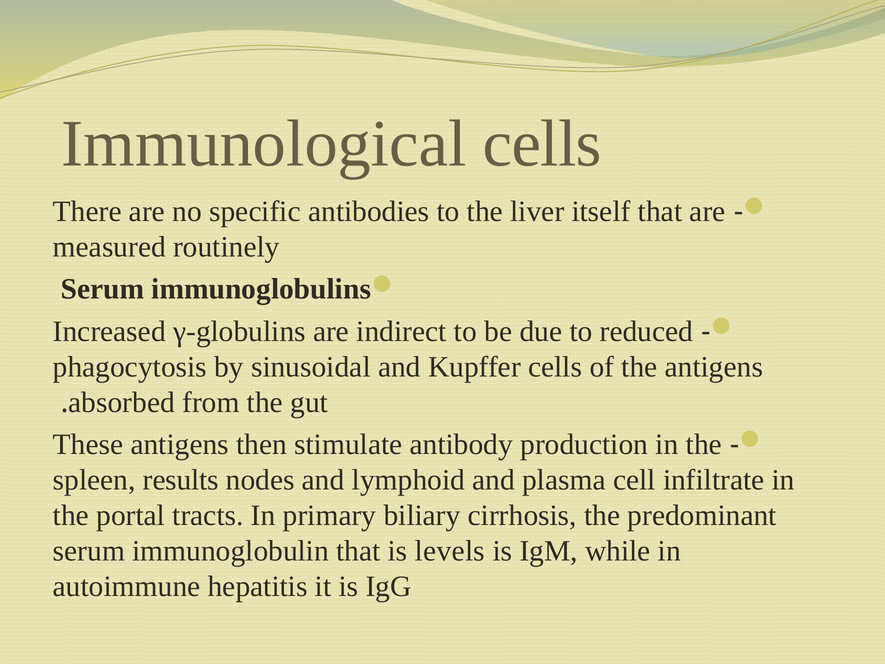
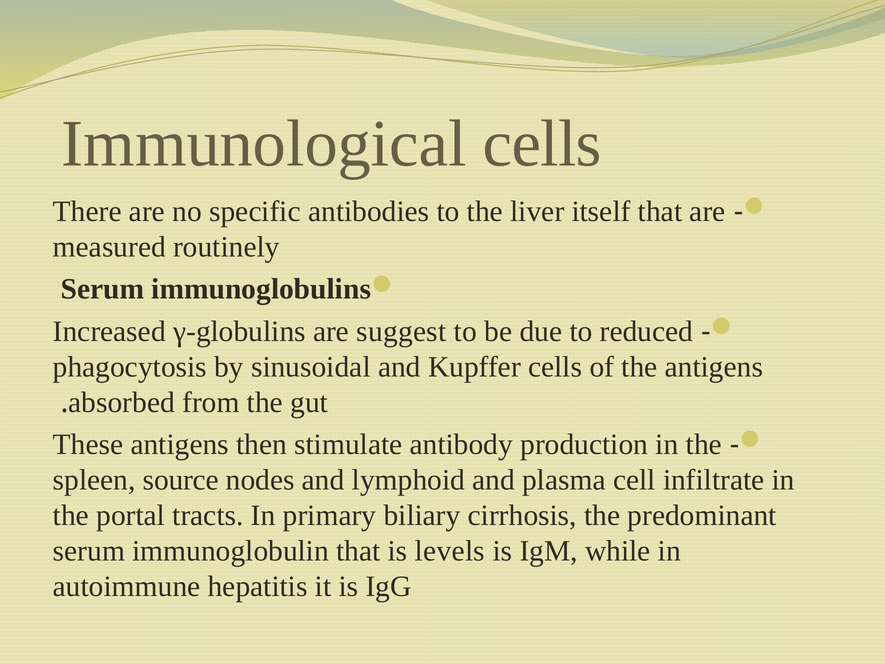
indirect: indirect -> suggest
results: results -> source
